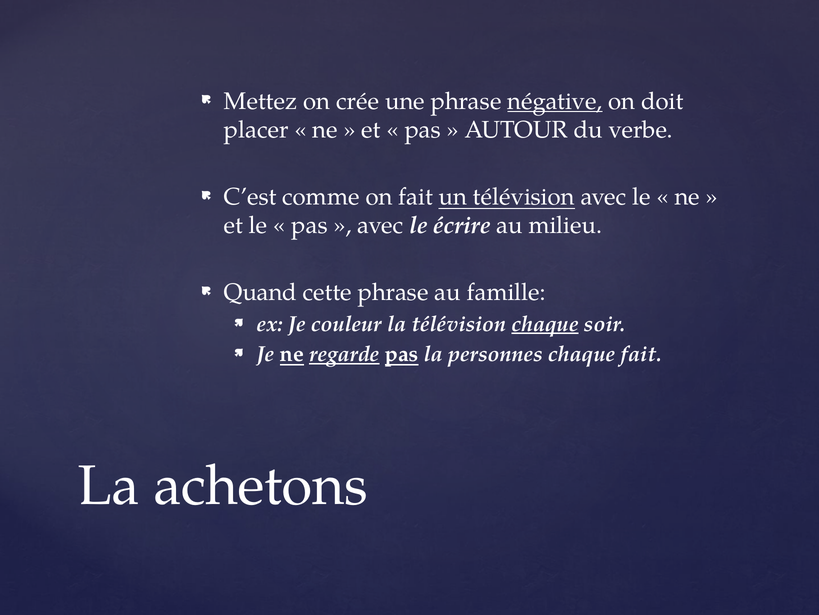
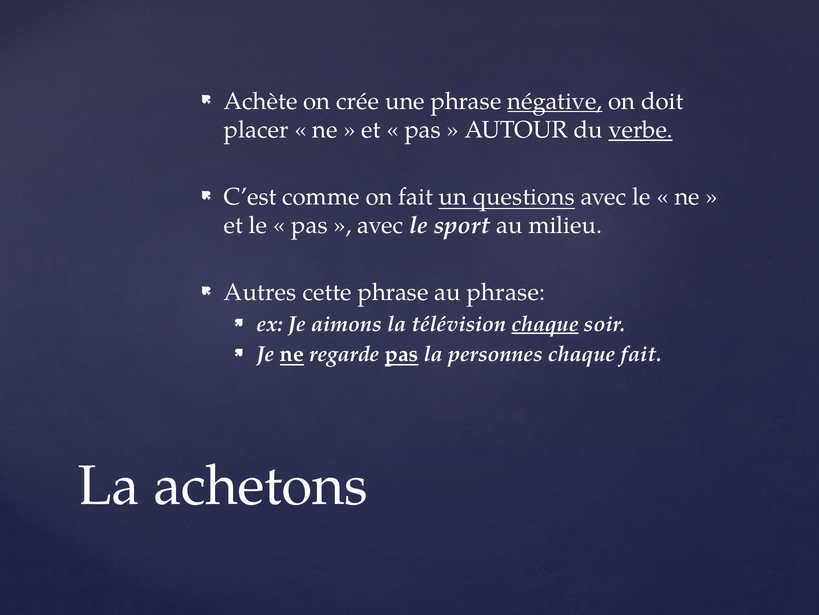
Mettez: Mettez -> Achète
verbe underline: none -> present
un télévision: télévision -> questions
écrire: écrire -> sport
Quand: Quand -> Autres
au famille: famille -> phrase
couleur: couleur -> aimons
regarde underline: present -> none
